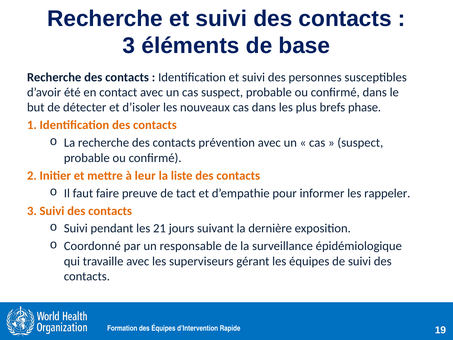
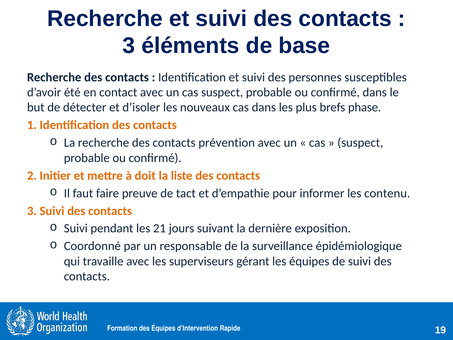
leur: leur -> doit
rappeler: rappeler -> contenu
